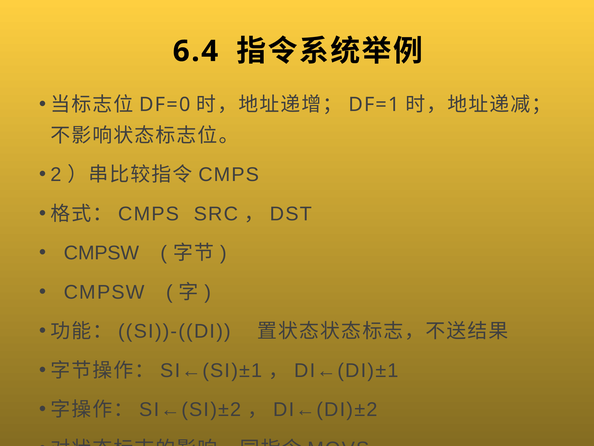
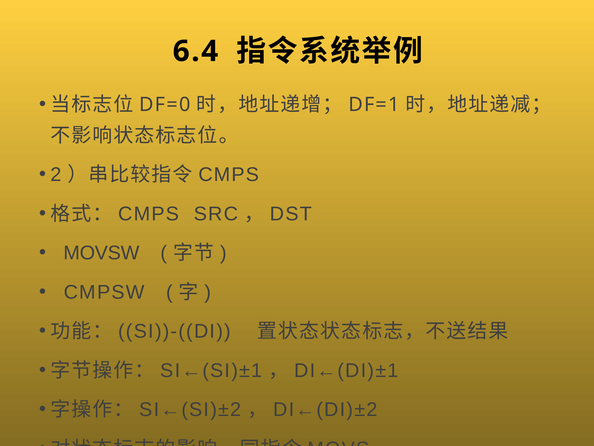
CMPSW at (102, 253): CMPSW -> MOVSW
